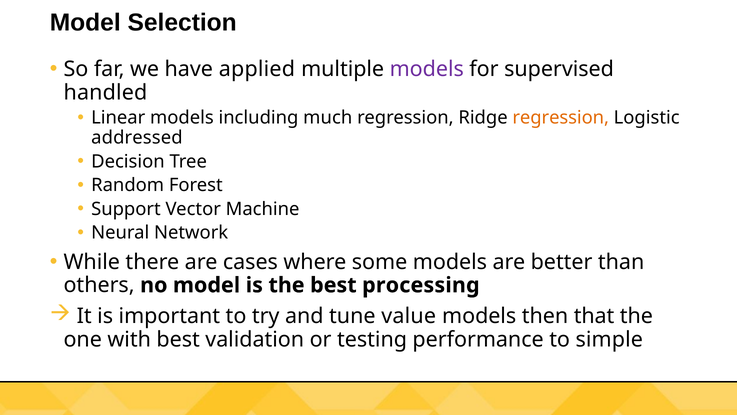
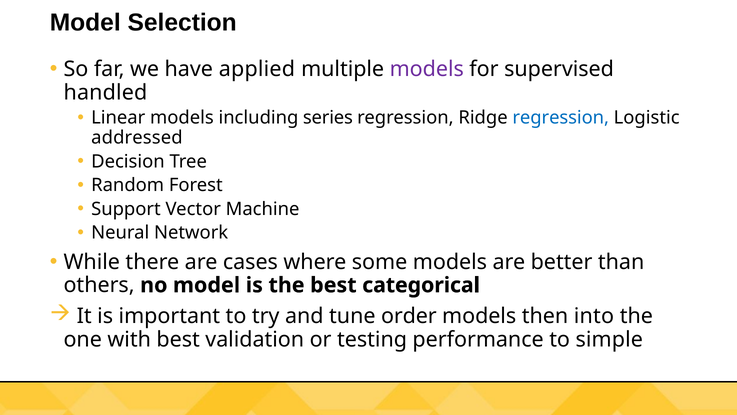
much: much -> series
regression at (561, 118) colour: orange -> blue
processing: processing -> categorical
value: value -> order
that: that -> into
